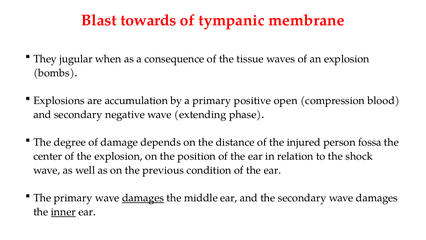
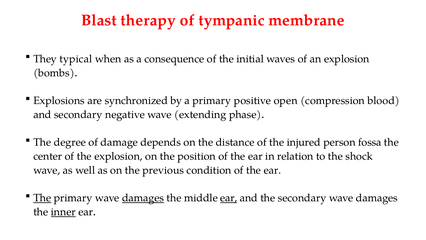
towards: towards -> therapy
jugular: jugular -> typical
tissue: tissue -> initial
accumulation: accumulation -> synchronized
The at (42, 198) underline: none -> present
ear at (229, 198) underline: none -> present
